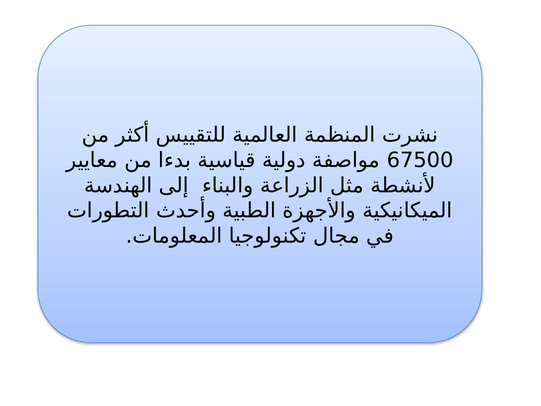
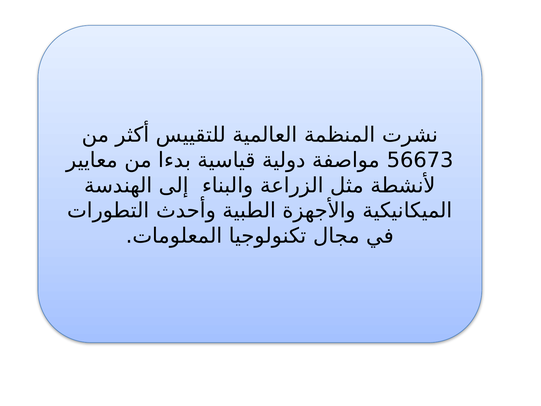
67500: 67500 -> 56673
